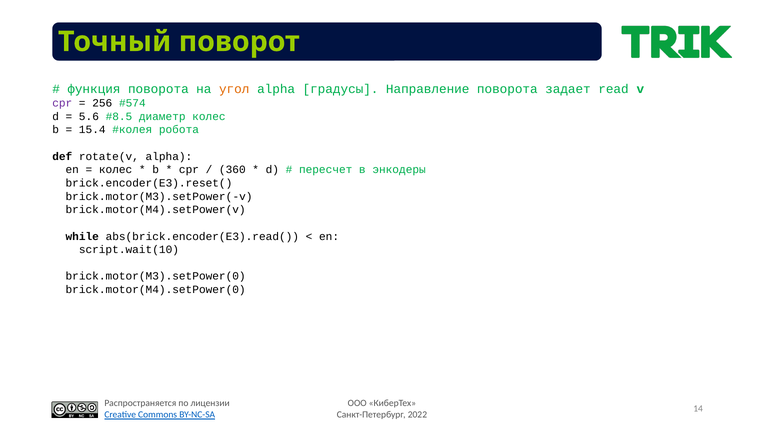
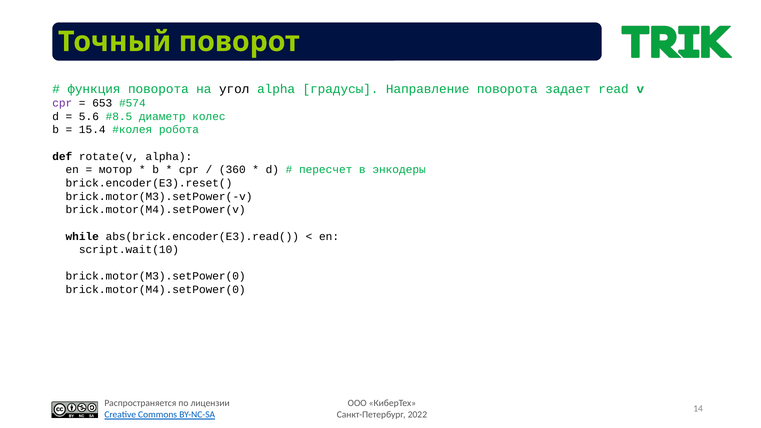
угол colour: orange -> black
256: 256 -> 653
колес at (116, 170): колес -> мотор
